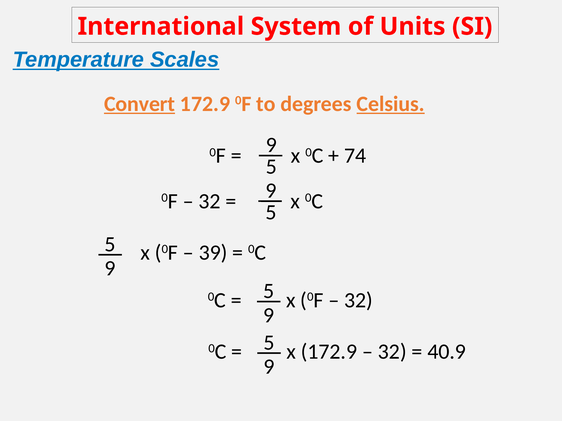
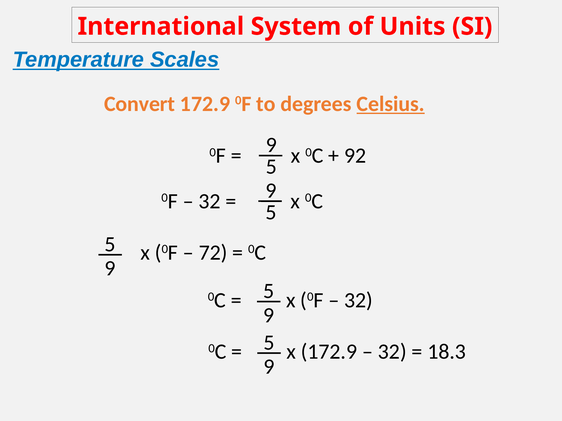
Convert underline: present -> none
74: 74 -> 92
39: 39 -> 72
40.9: 40.9 -> 18.3
